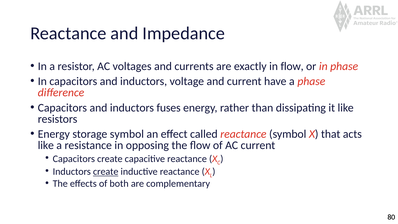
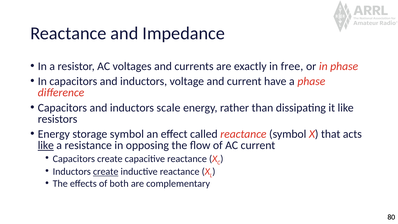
in flow: flow -> free
fuses: fuses -> scale
like at (46, 145) underline: none -> present
